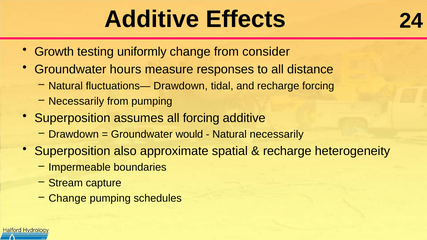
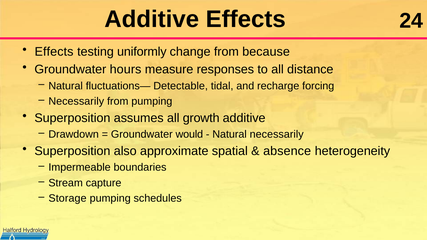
Growth at (54, 52): Growth -> Effects
consider: consider -> because
fluctuations— Drawdown: Drawdown -> Detectable
all forcing: forcing -> growth
recharge at (287, 151): recharge -> absence
Change at (68, 199): Change -> Storage
